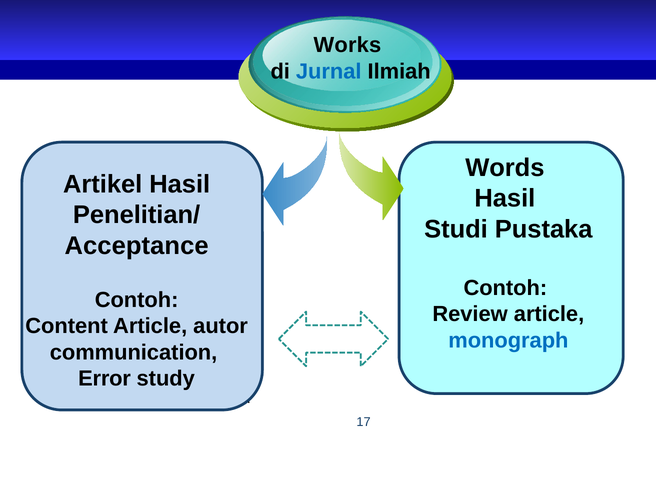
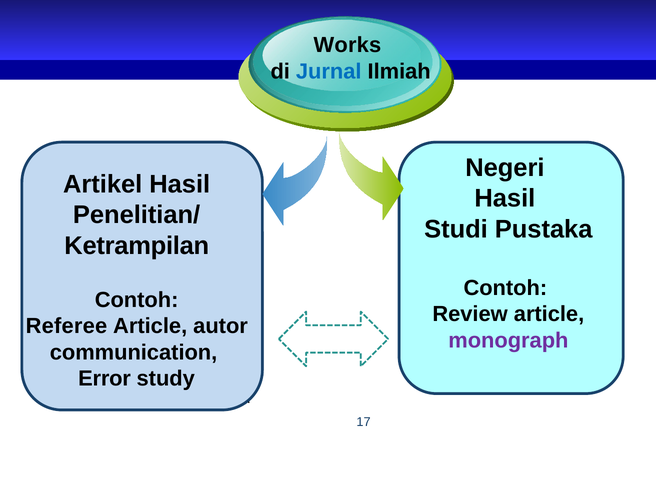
Words: Words -> Negeri
Acceptance: Acceptance -> Ketrampilan
Content: Content -> Referee
monograph colour: blue -> purple
